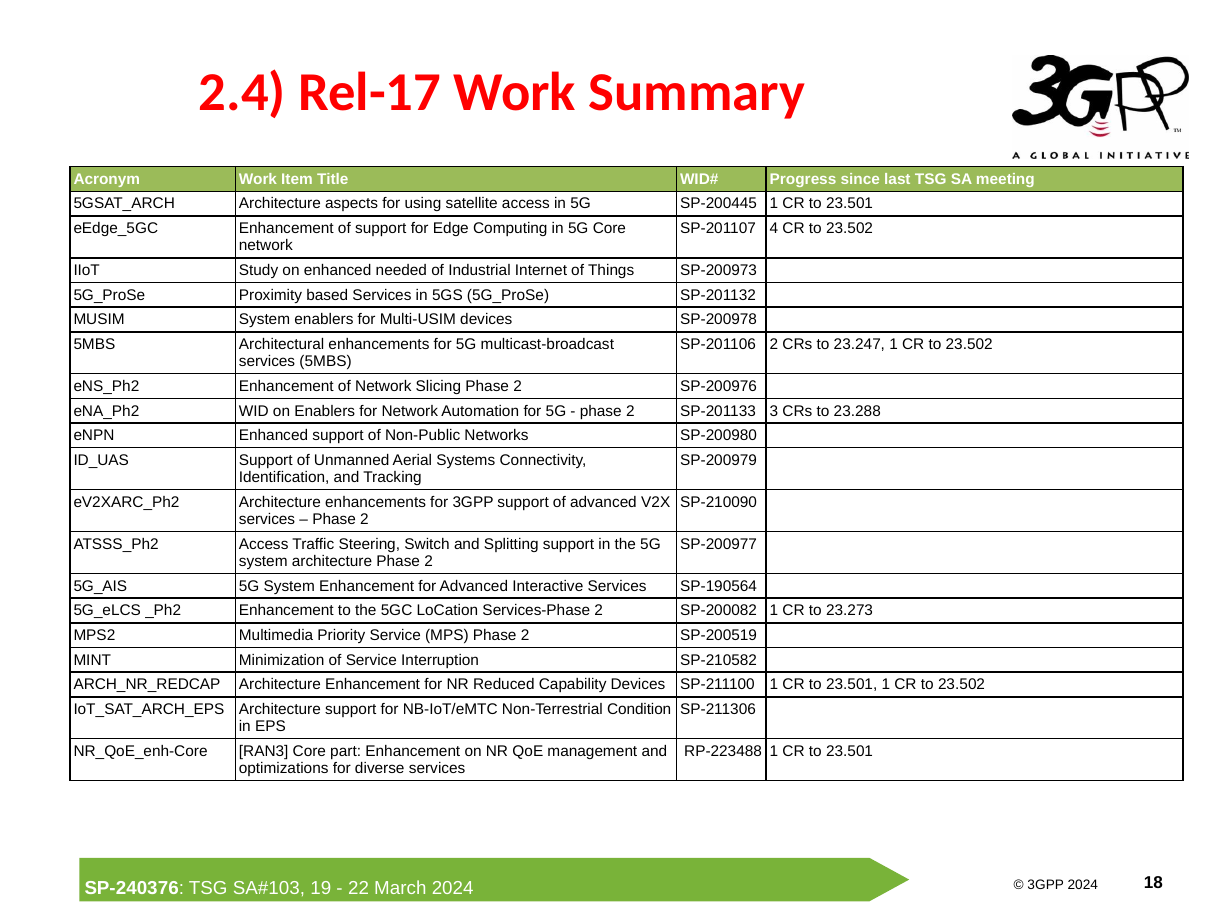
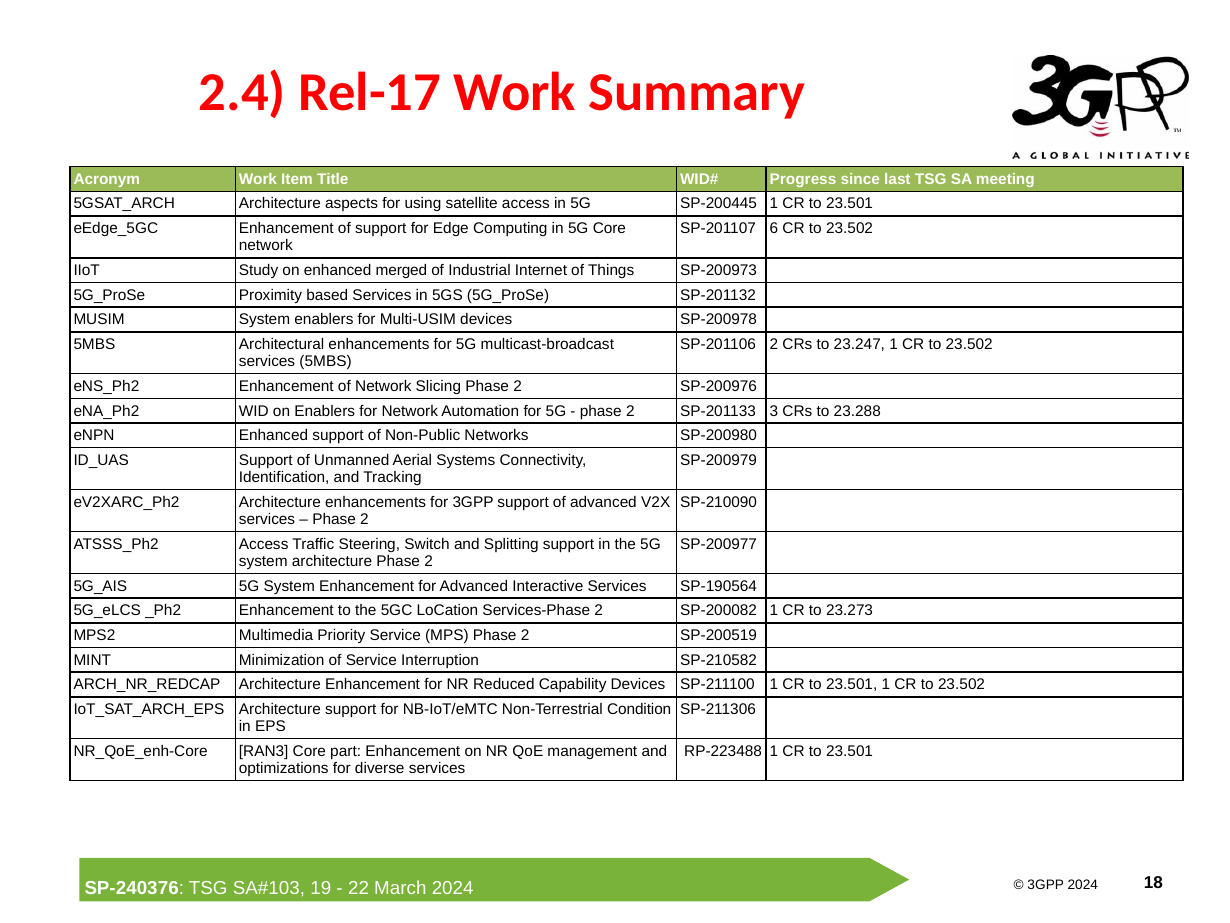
4: 4 -> 6
needed: needed -> merged
